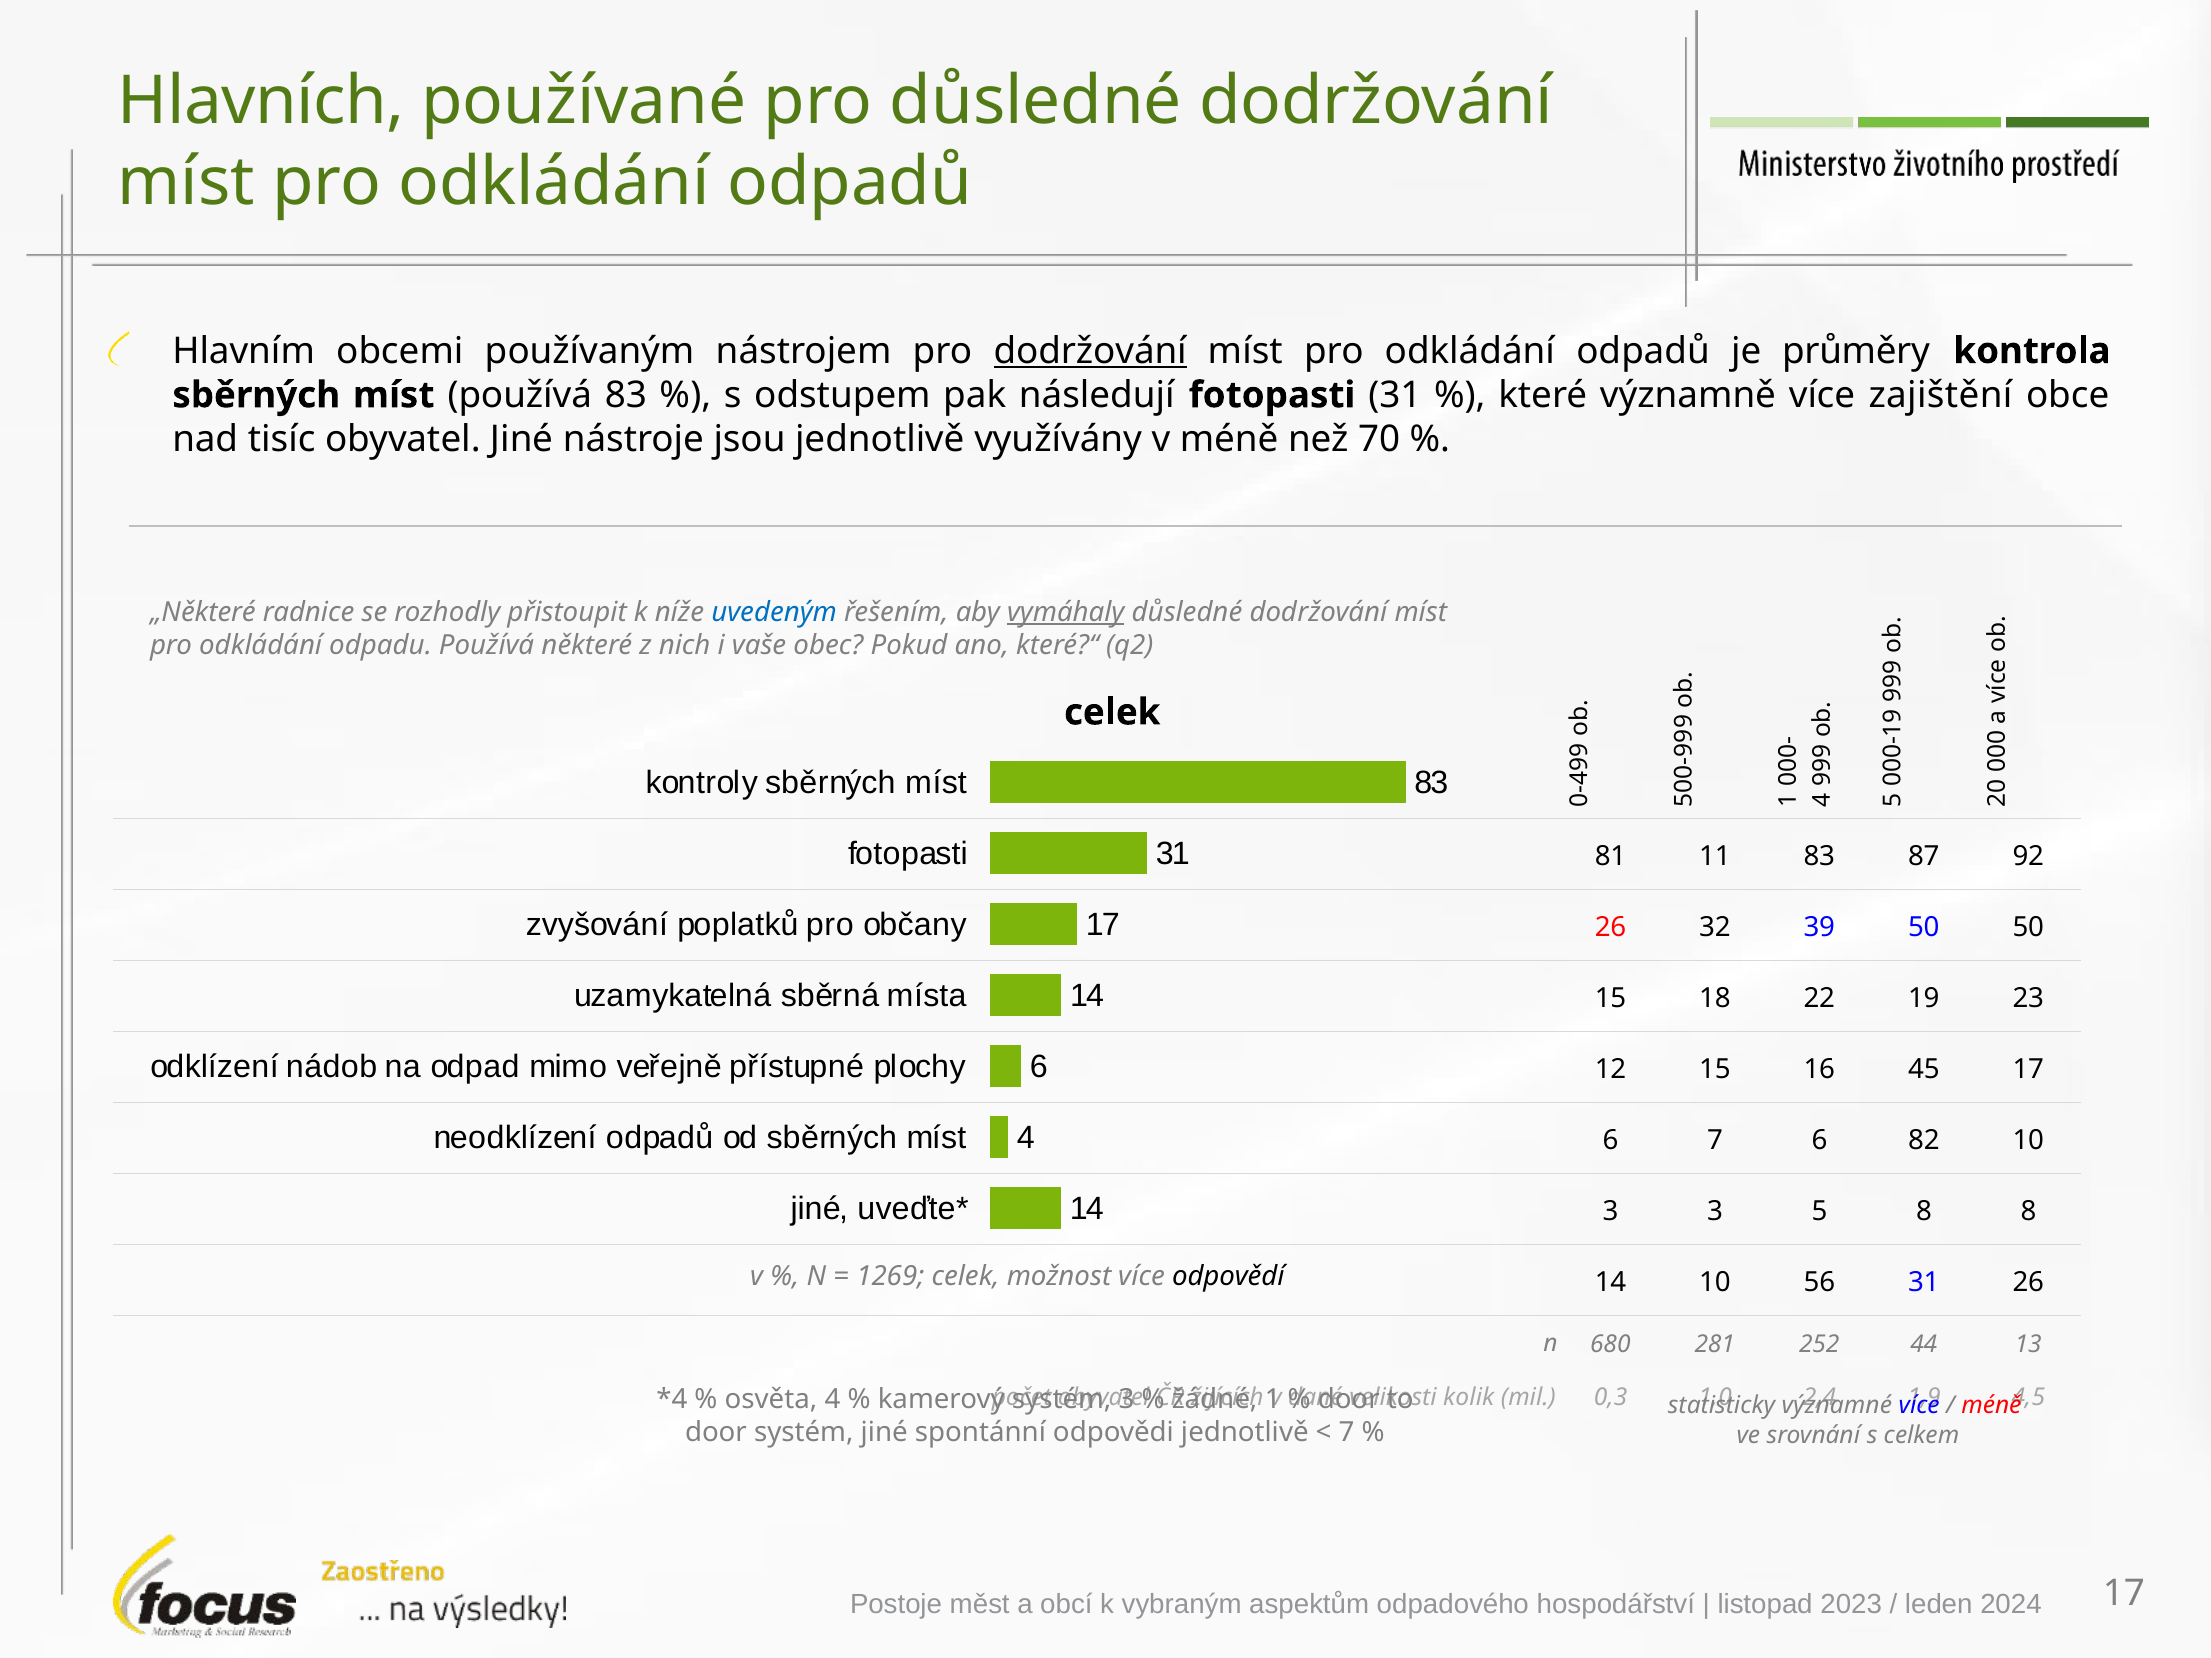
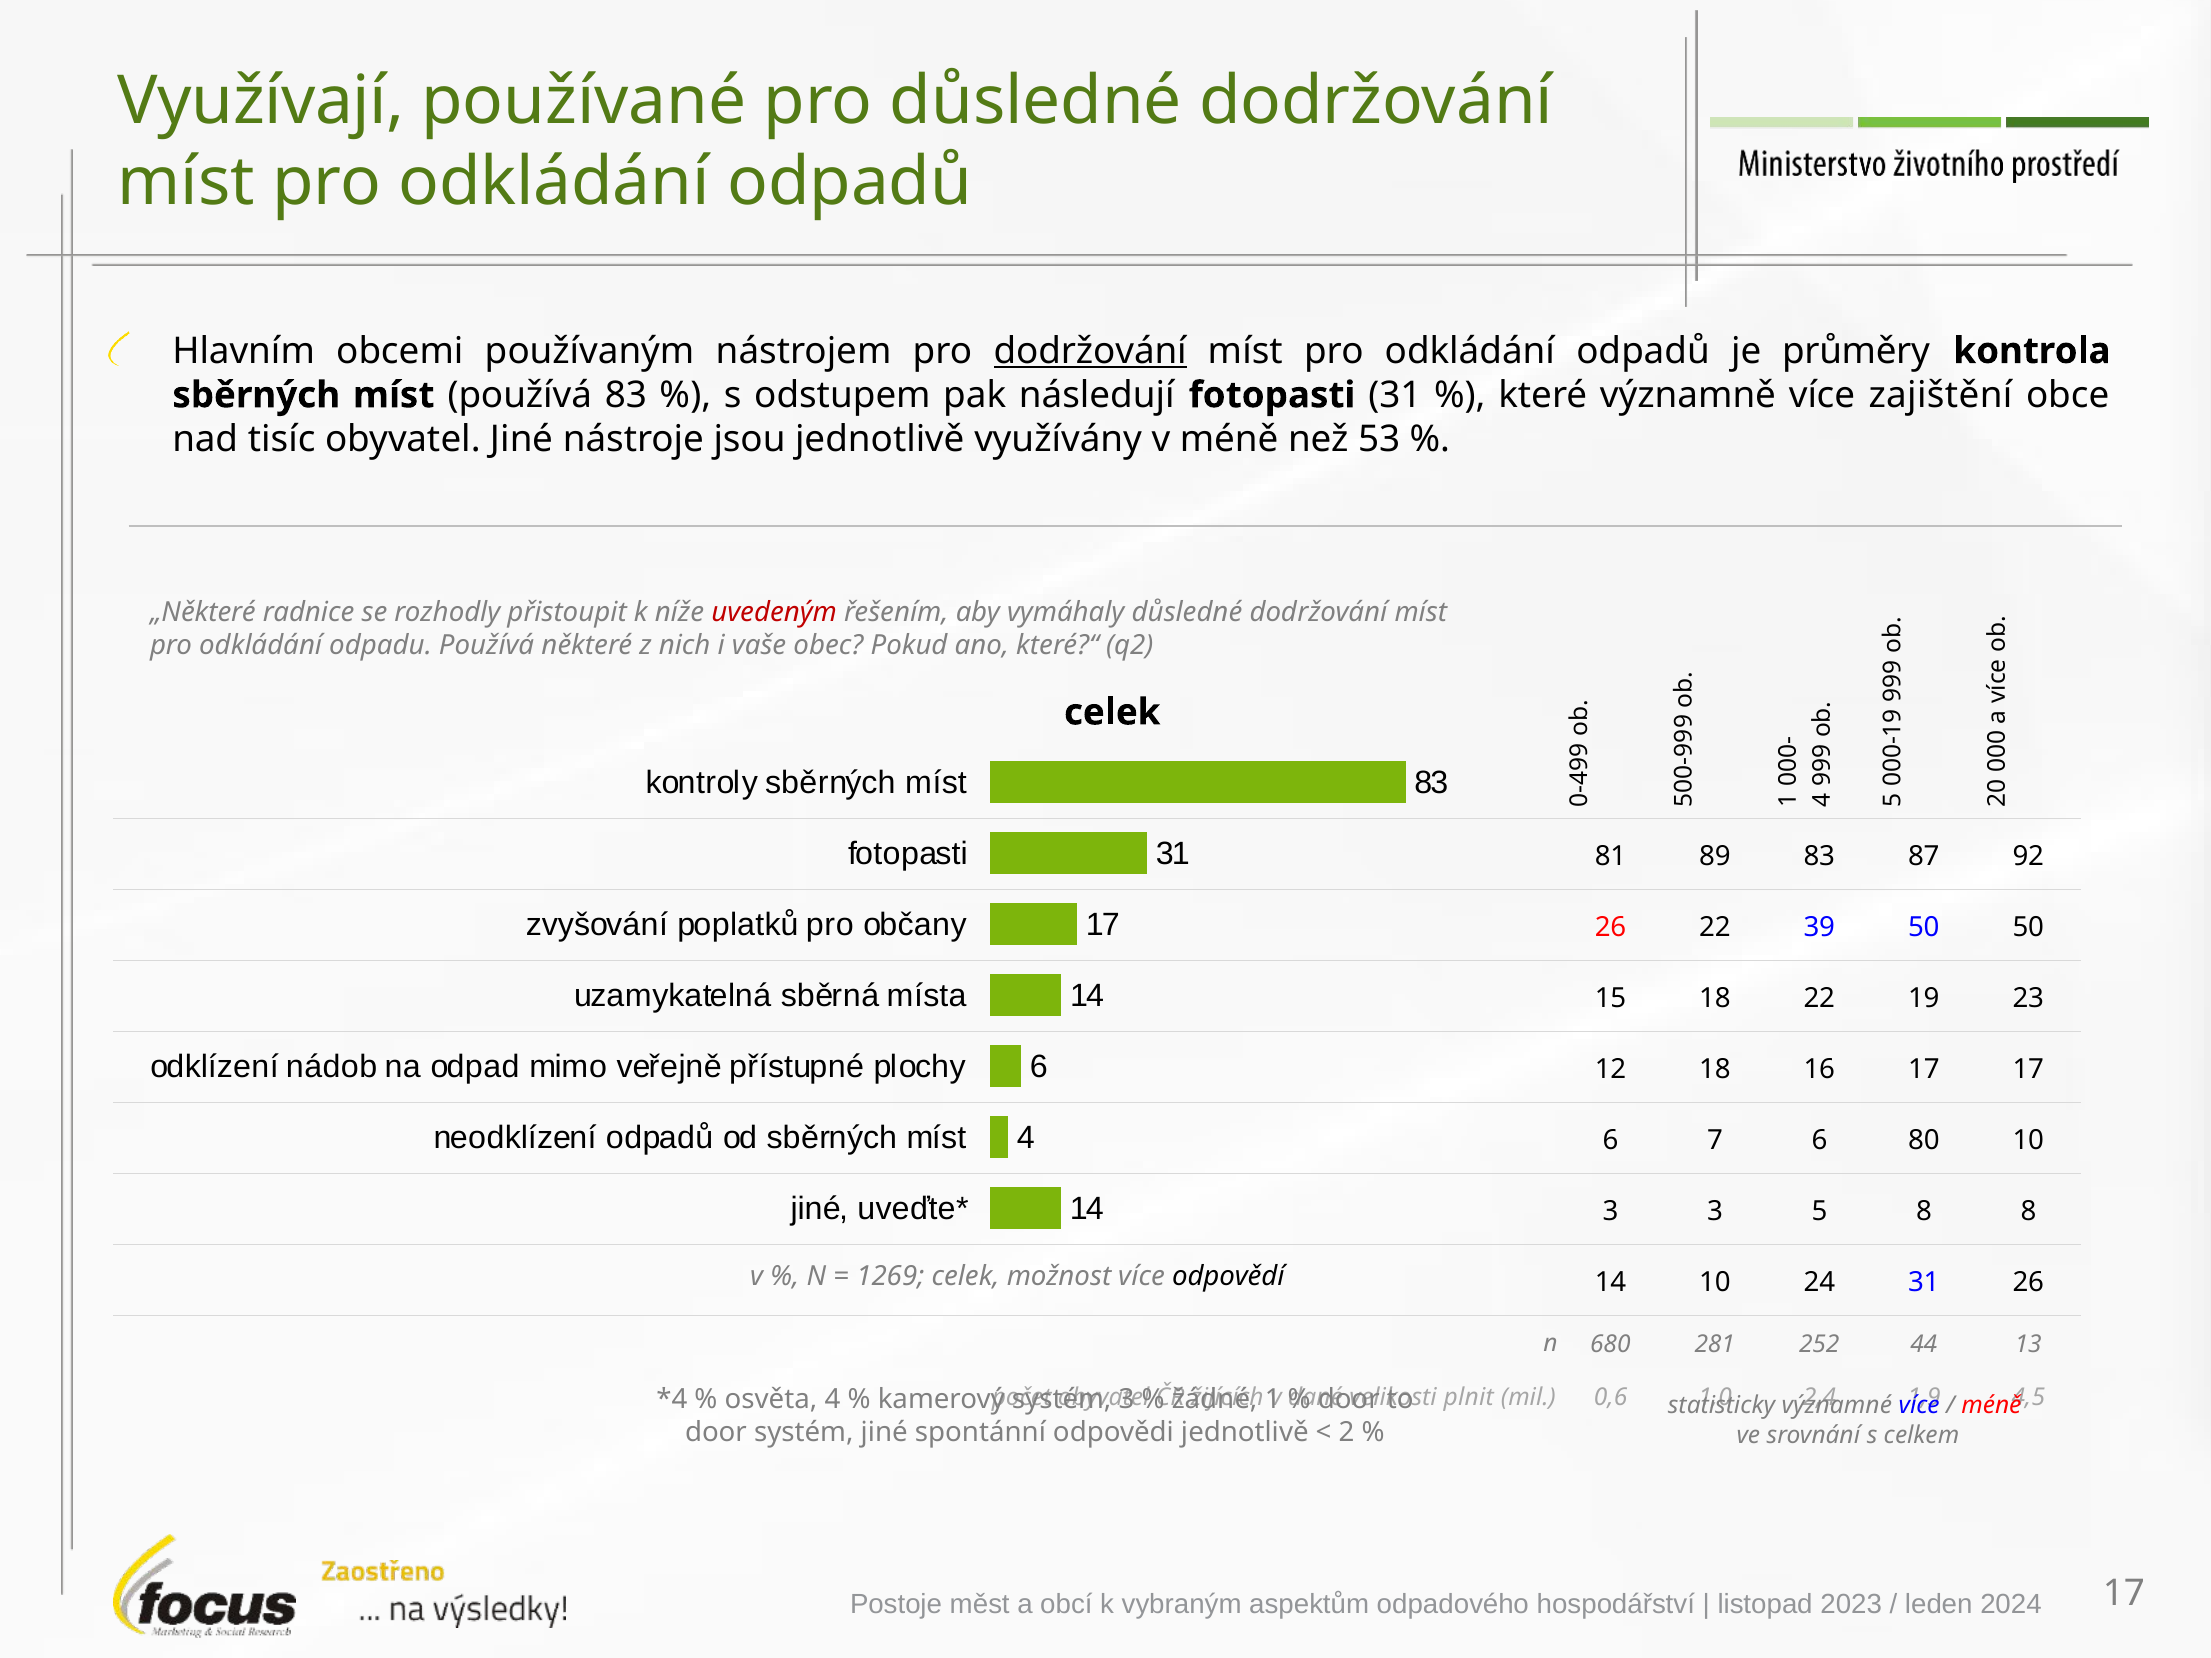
Hlavních: Hlavních -> Využívají
70: 70 -> 53
uvedeným colour: blue -> red
vymáhaly underline: present -> none
11: 11 -> 89
26 32: 32 -> 22
12 15: 15 -> 18
16 45: 45 -> 17
82: 82 -> 80
56: 56 -> 24
kolik: kolik -> plnit
0,3: 0,3 -> 0,6
7 at (1347, 1433): 7 -> 2
